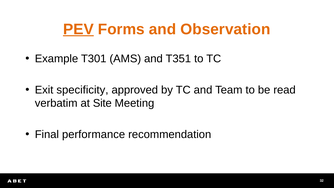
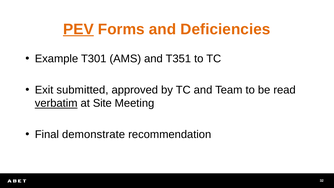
Observation: Observation -> Deficiencies
specificity: specificity -> submitted
verbatim underline: none -> present
performance: performance -> demonstrate
